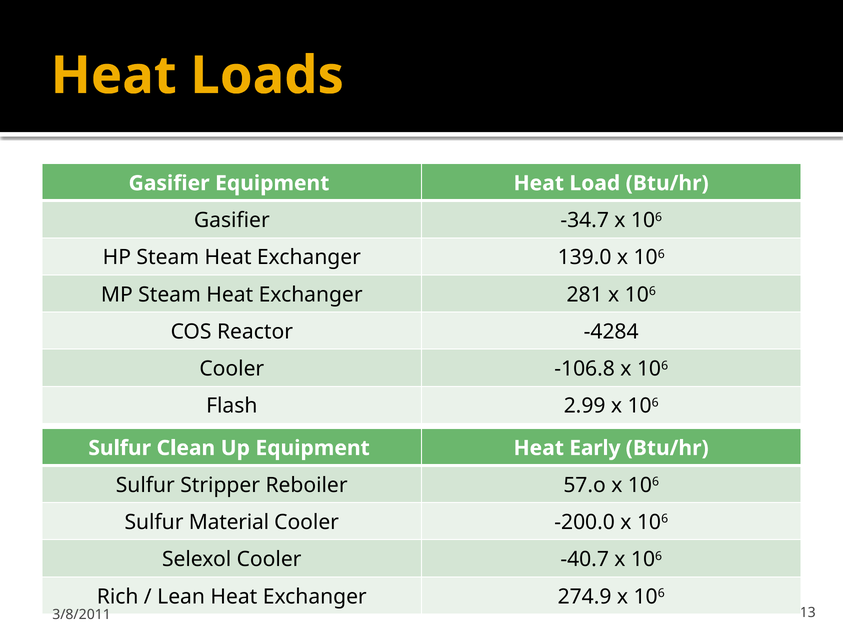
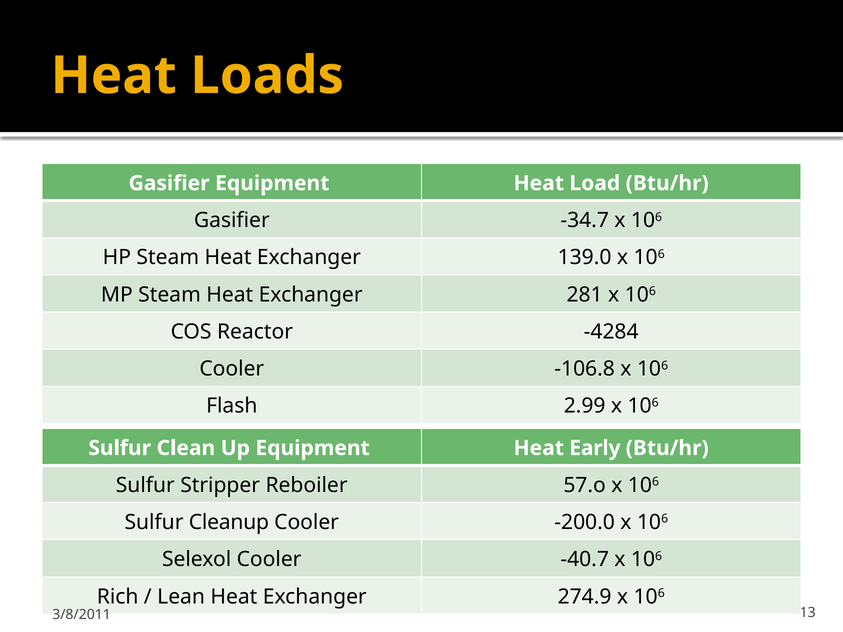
Material: Material -> Cleanup
